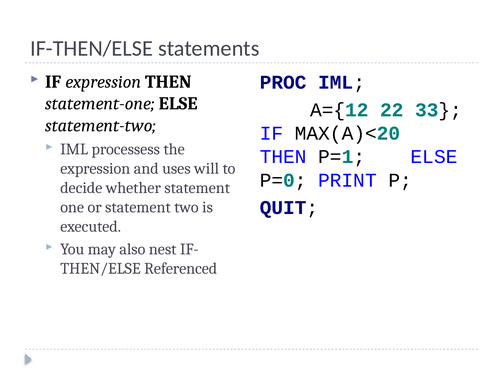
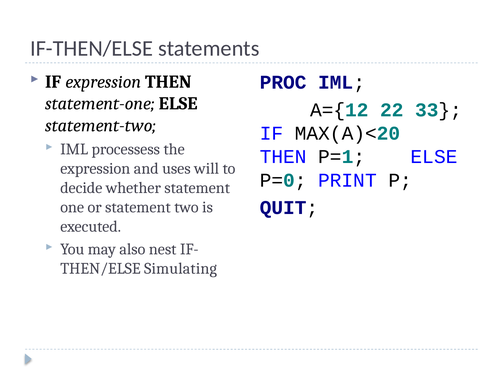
Referenced: Referenced -> Simulating
